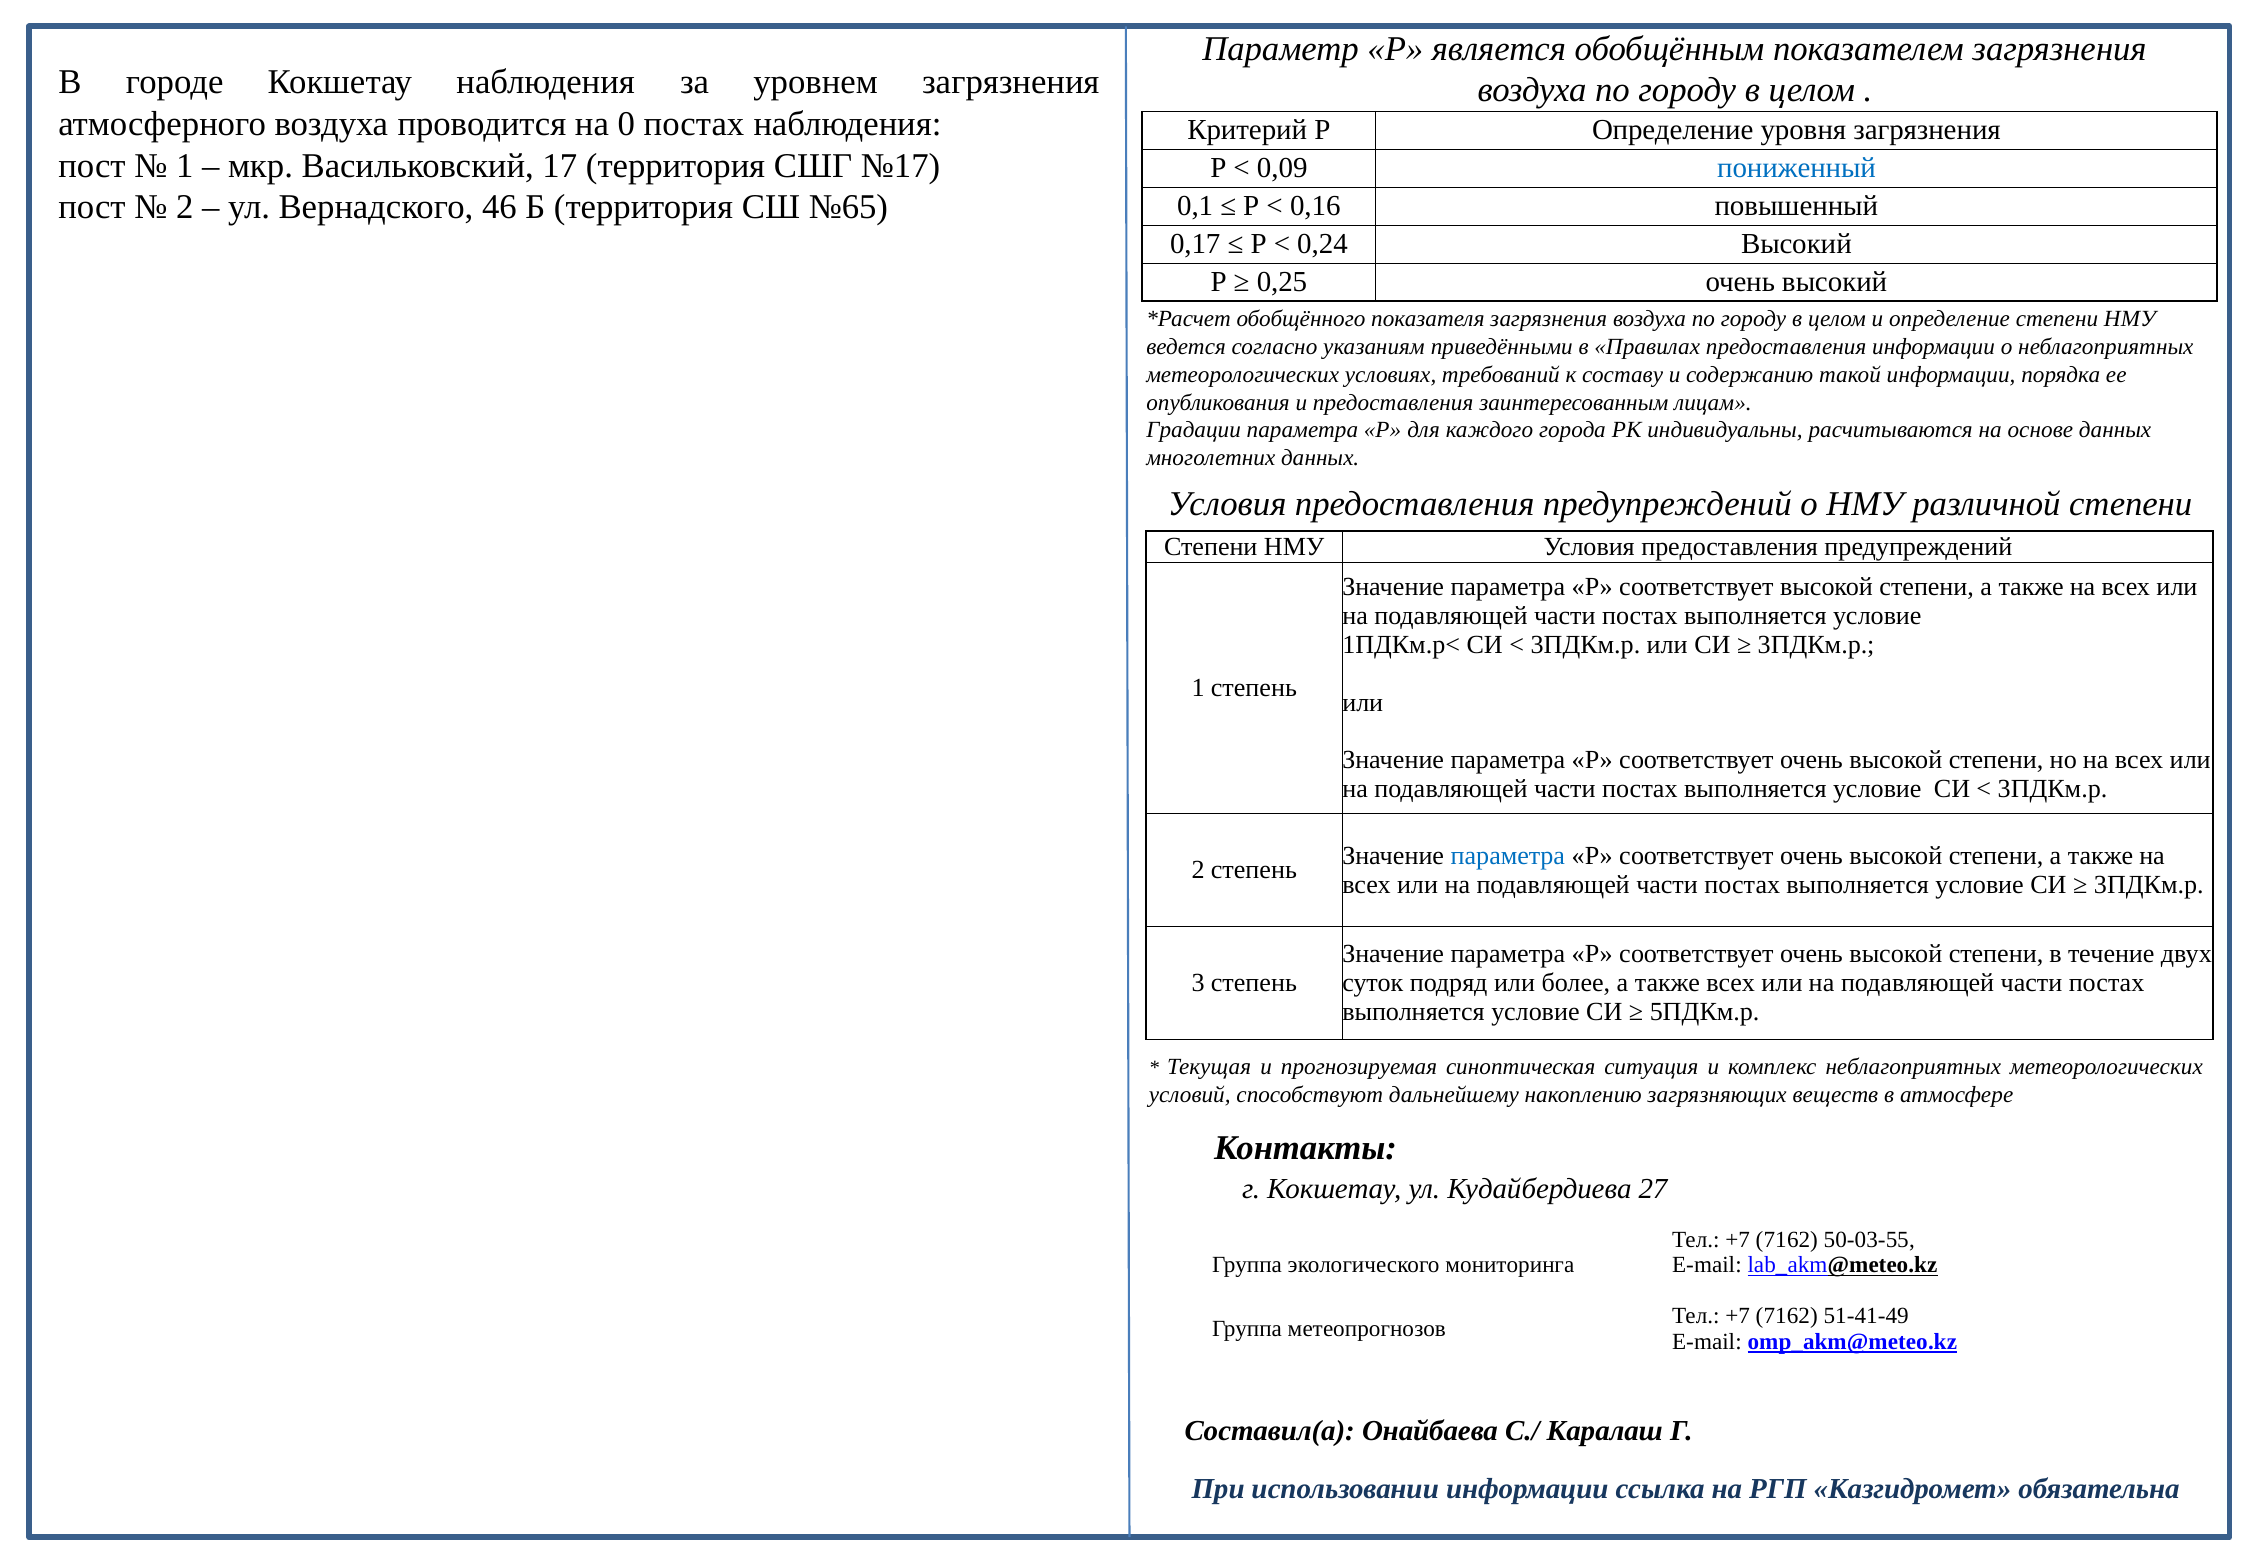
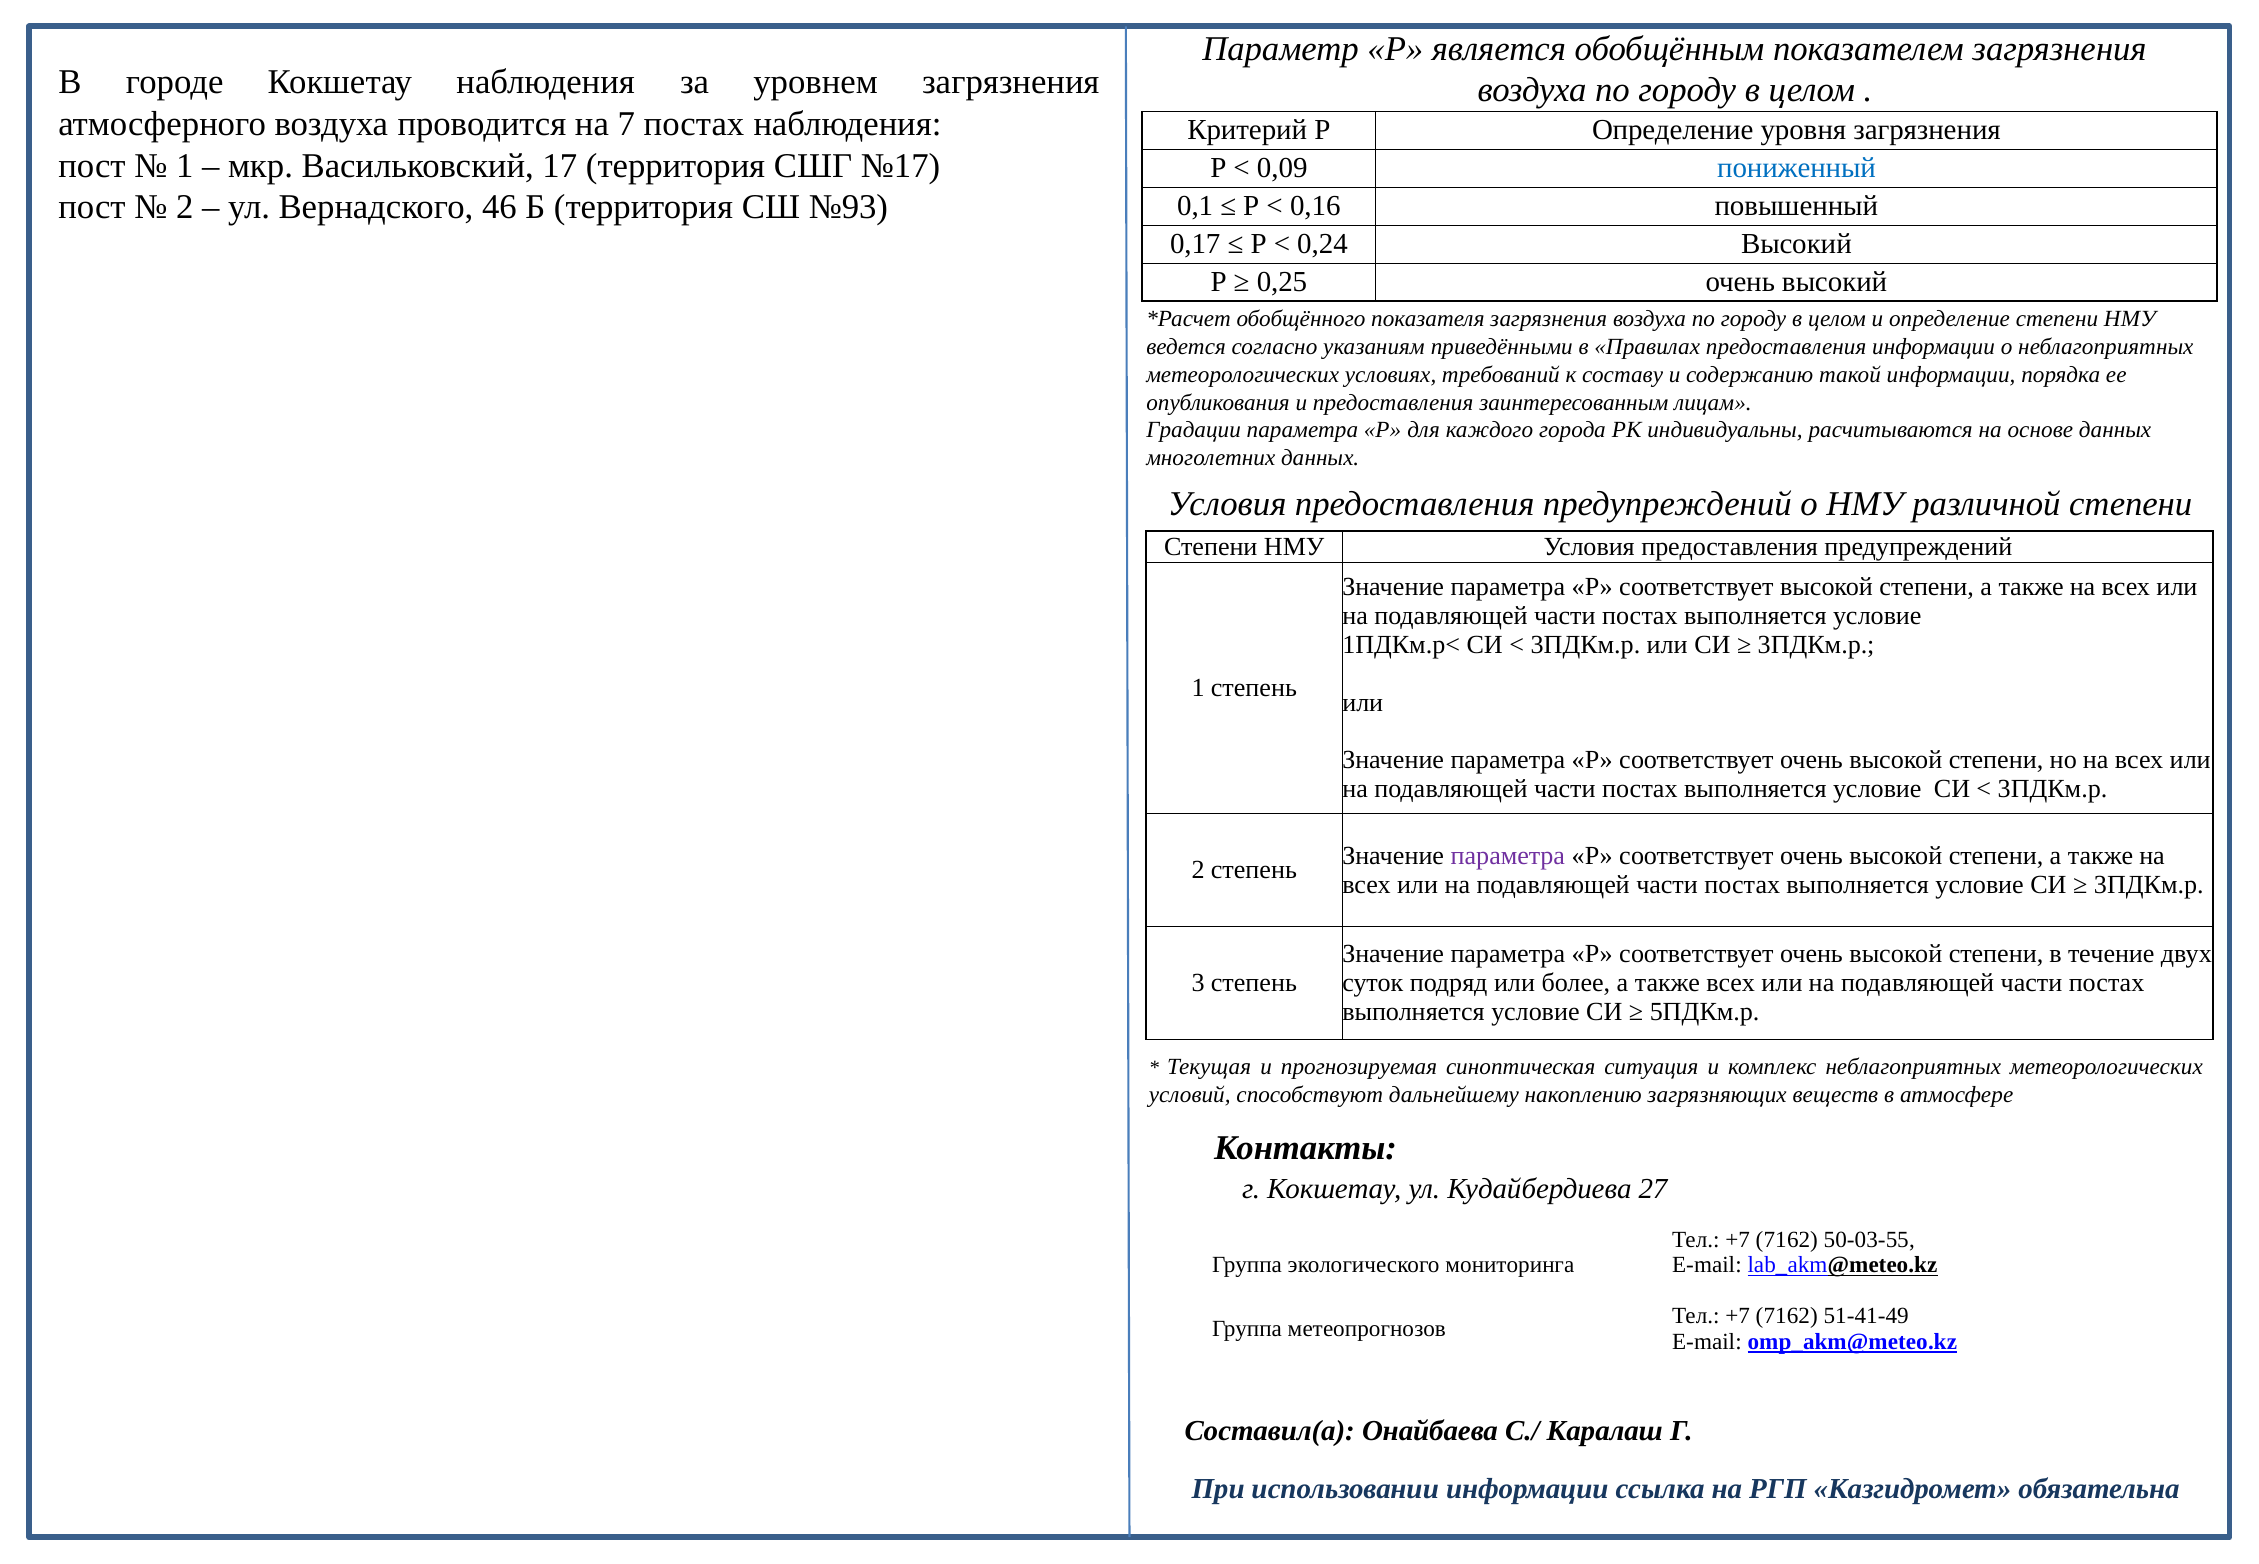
0: 0 -> 7
№65: №65 -> №93
параметра at (1508, 856) colour: blue -> purple
